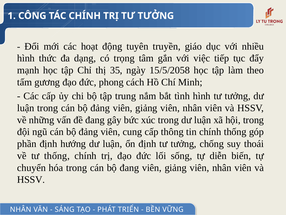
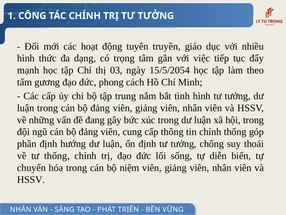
35: 35 -> 03
15/5/2058: 15/5/2058 -> 15/5/2054
bộ đang: đang -> niệm
